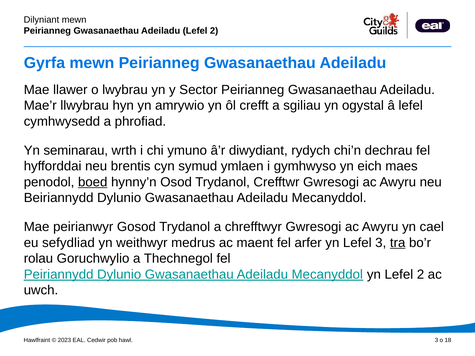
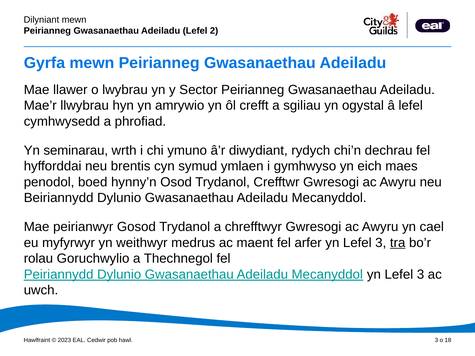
boed underline: present -> none
sefydliad: sefydliad -> myfyrwyr
Mecanyddol yn Lefel 2: 2 -> 3
